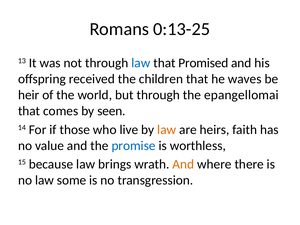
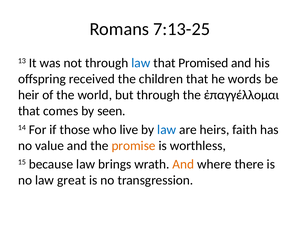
0:13-25: 0:13-25 -> 7:13-25
waves: waves -> words
epangellomai: epangellomai -> ἐπαγγέλλομαι
law at (167, 130) colour: orange -> blue
promise colour: blue -> orange
some: some -> great
